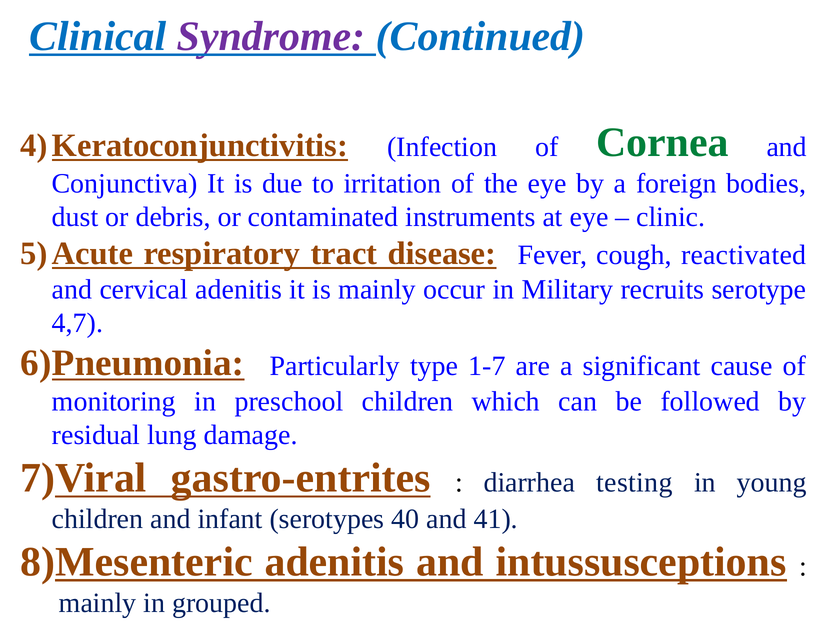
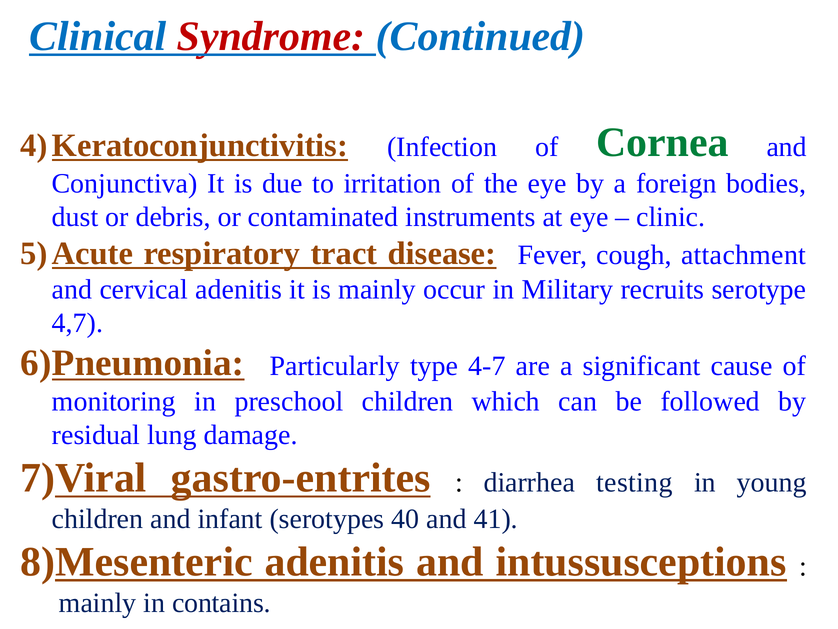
Syndrome colour: purple -> red
reactivated: reactivated -> attachment
1-7: 1-7 -> 4-7
grouped: grouped -> contains
